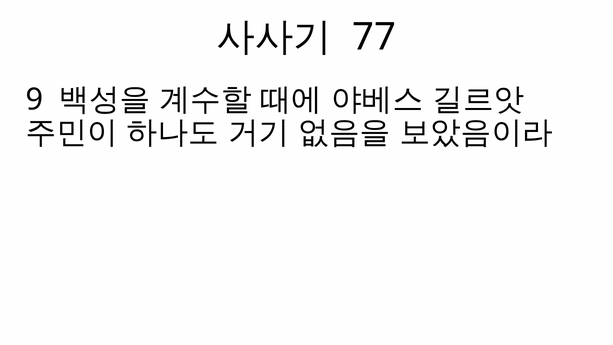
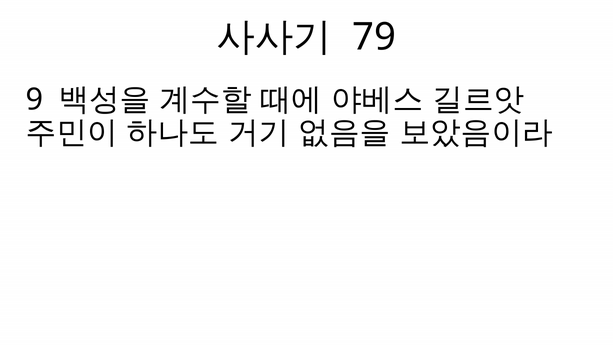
77: 77 -> 79
